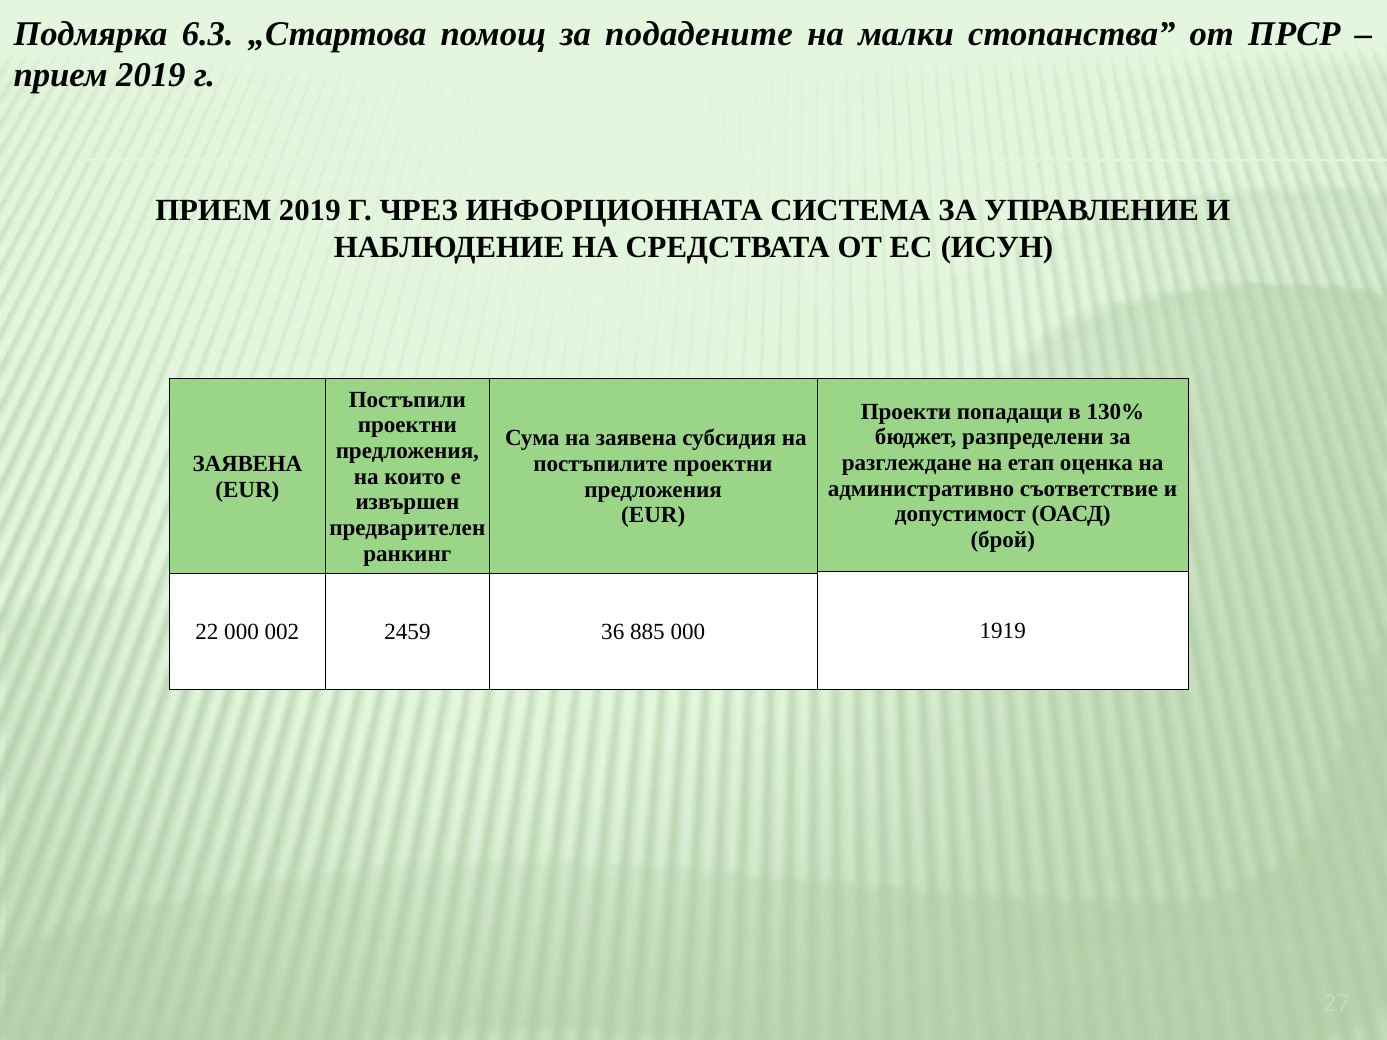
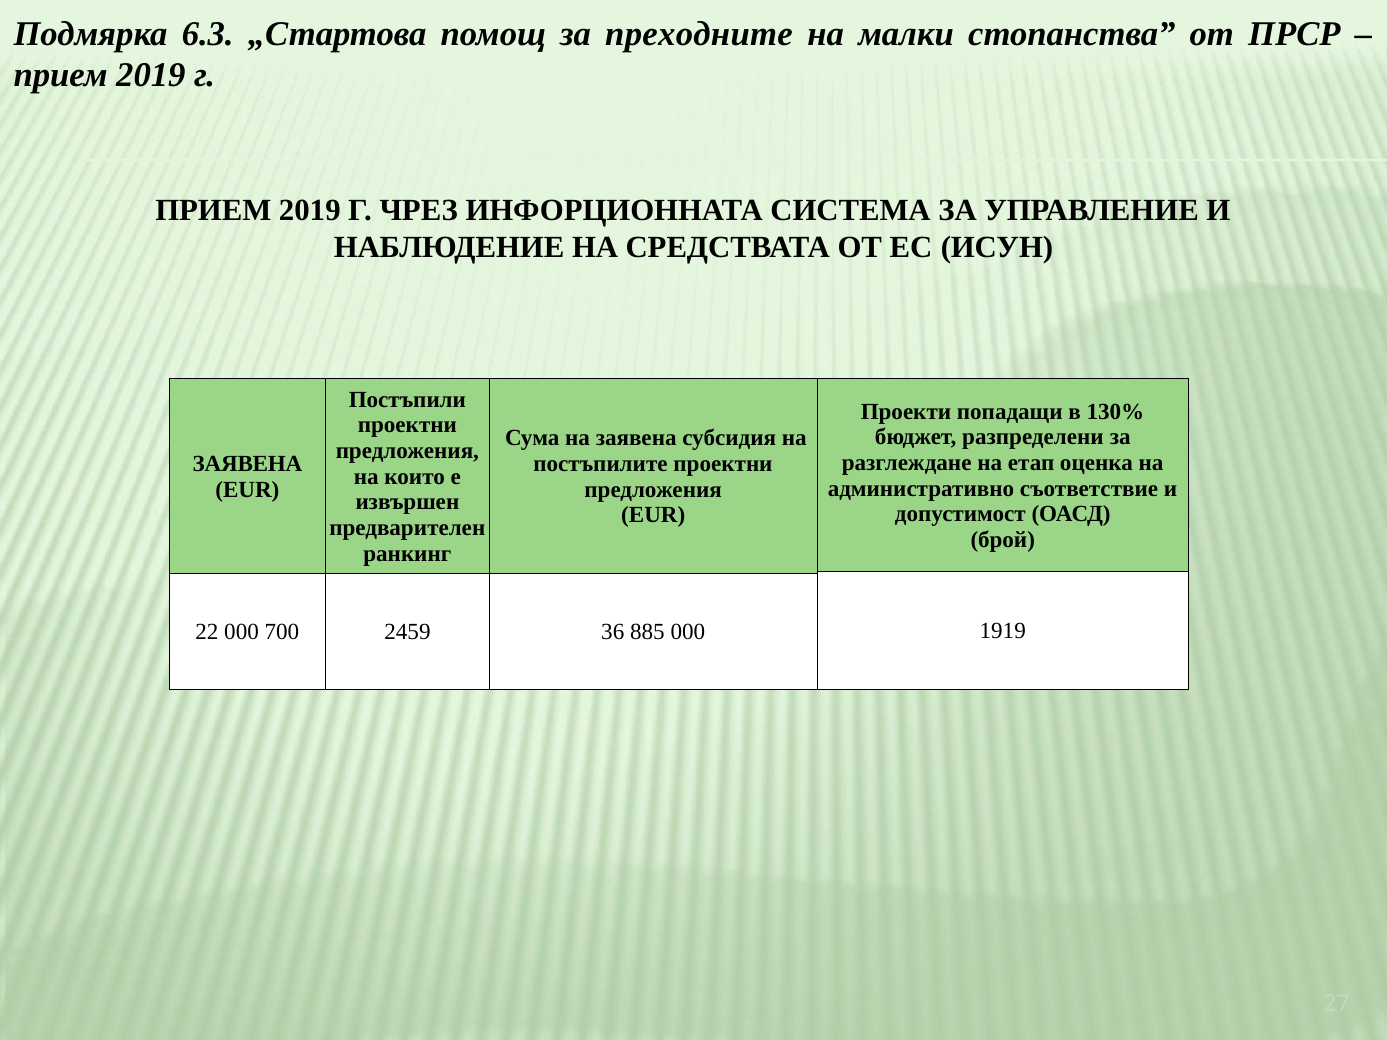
подадените: подадените -> преходните
002: 002 -> 700
